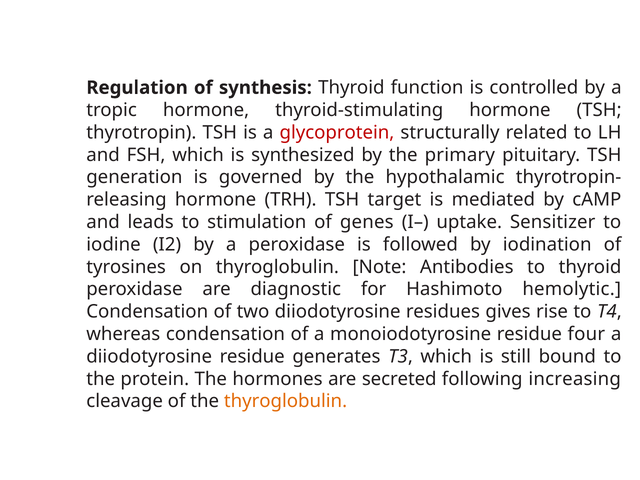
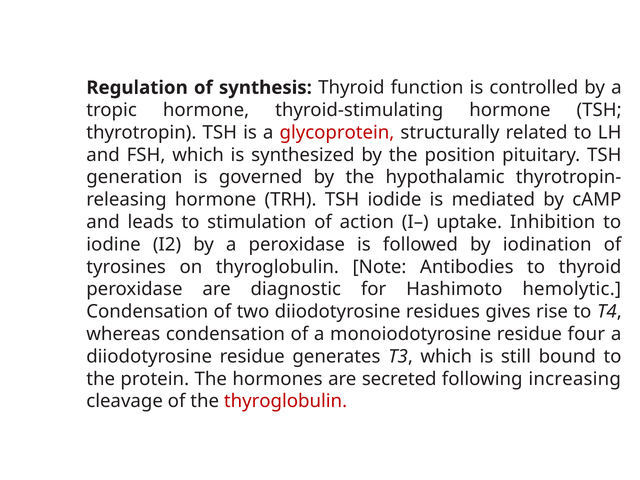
primary: primary -> position
target: target -> iodide
genes: genes -> action
Sensitizer: Sensitizer -> Inhibition
thyroglobulin at (286, 401) colour: orange -> red
